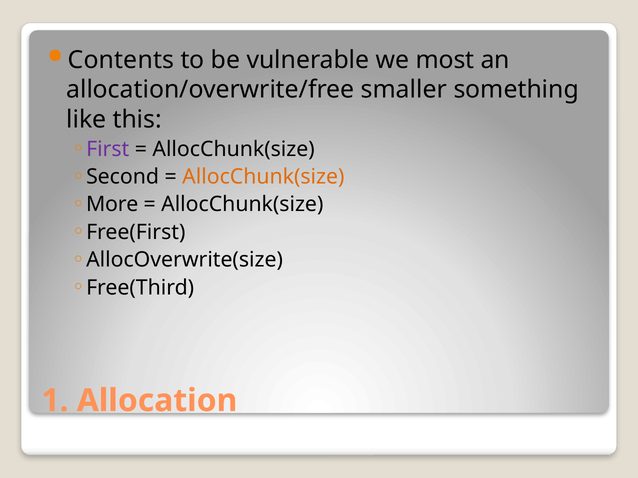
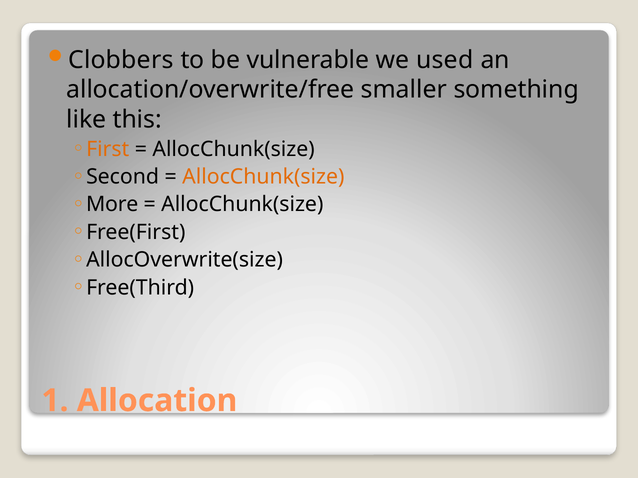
Contents: Contents -> Clobbers
most: most -> used
First colour: purple -> orange
